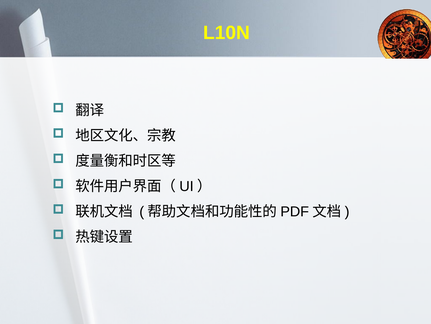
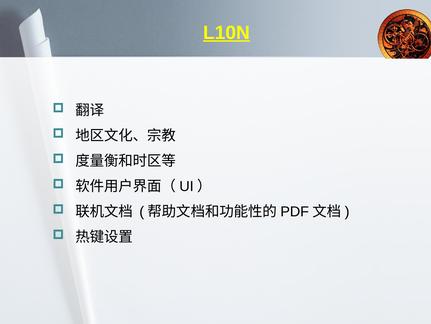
L10N underline: none -> present
